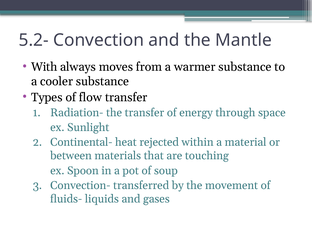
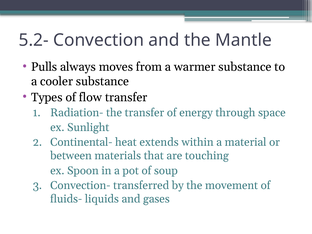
With: With -> Pulls
rejected: rejected -> extends
